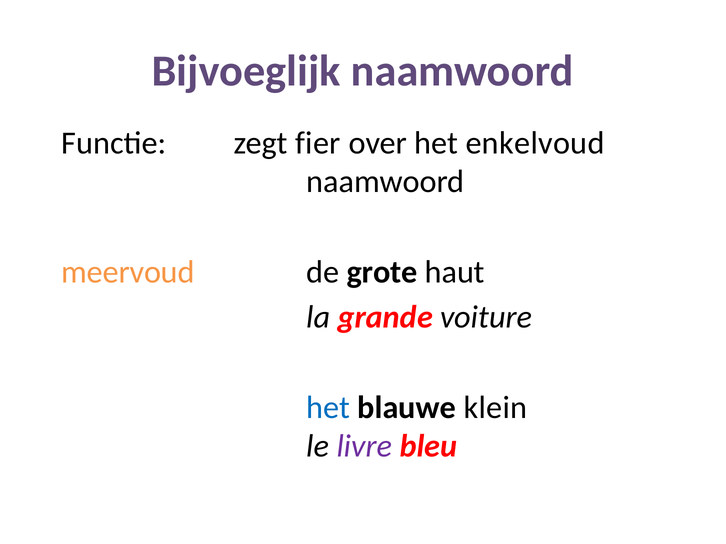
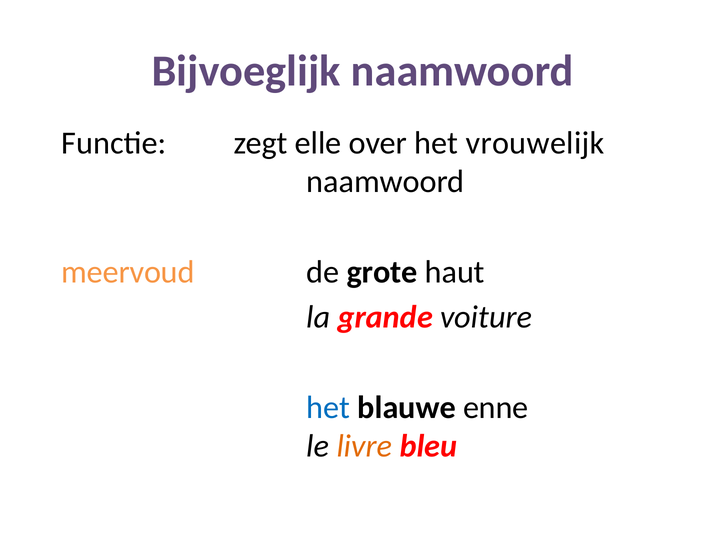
fier: fier -> elle
enkelvoud: enkelvoud -> vrouwelijk
klein: klein -> enne
livre colour: purple -> orange
